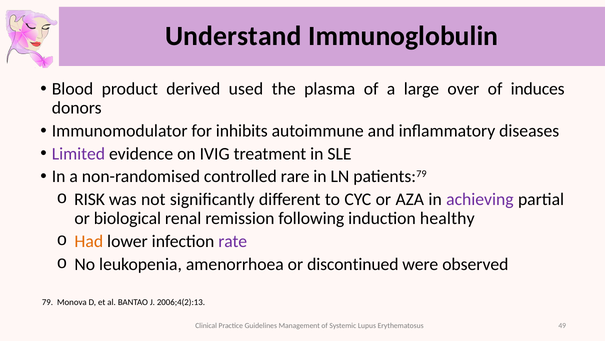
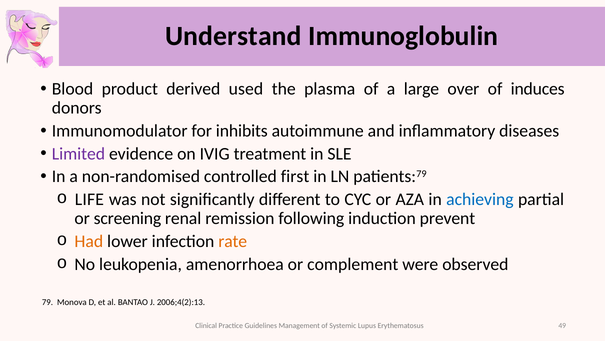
rare: rare -> first
RISK: RISK -> LIFE
achieving colour: purple -> blue
biological: biological -> screening
healthy: healthy -> prevent
rate colour: purple -> orange
discontinued: discontinued -> complement
